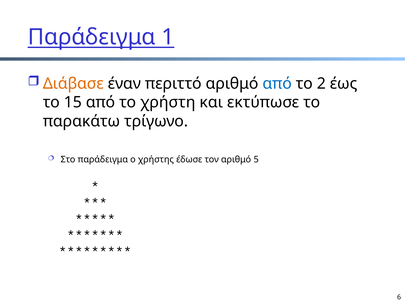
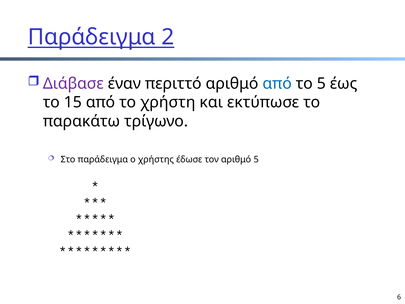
1: 1 -> 2
Διάβασε colour: orange -> purple
το 2: 2 -> 5
